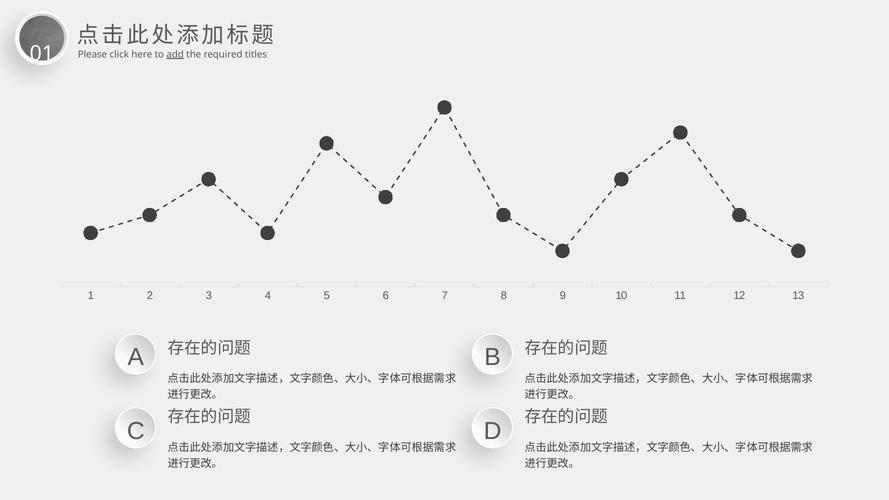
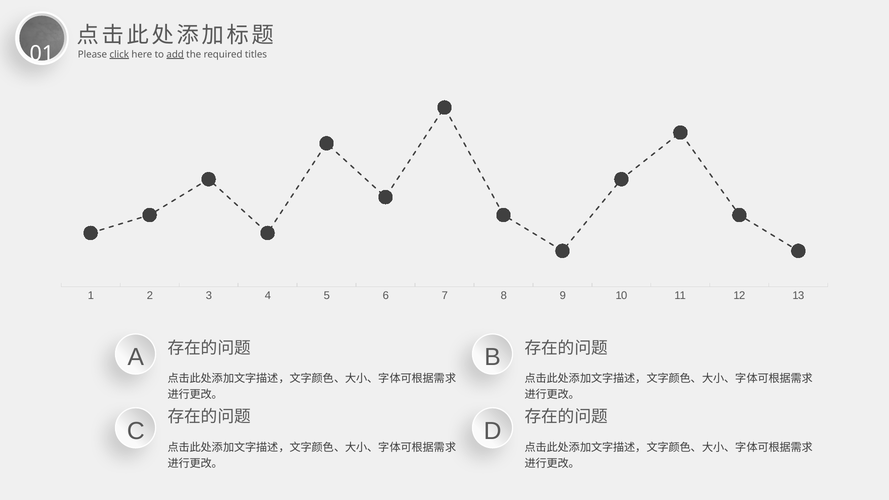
click underline: none -> present
